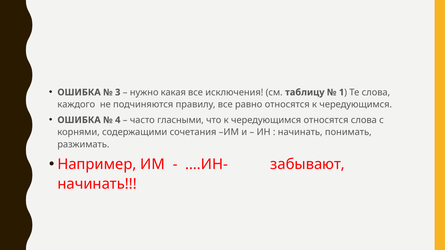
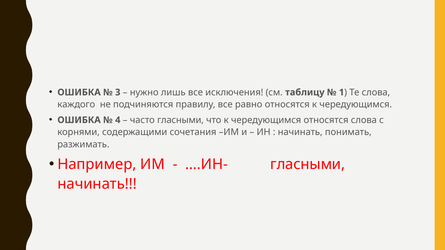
какая: какая -> лишь
….ИН- забывают: забывают -> гласными
